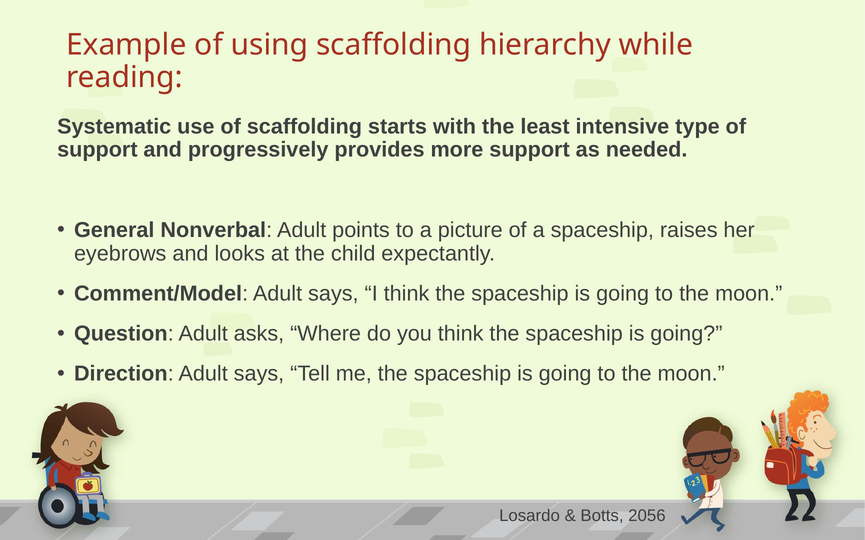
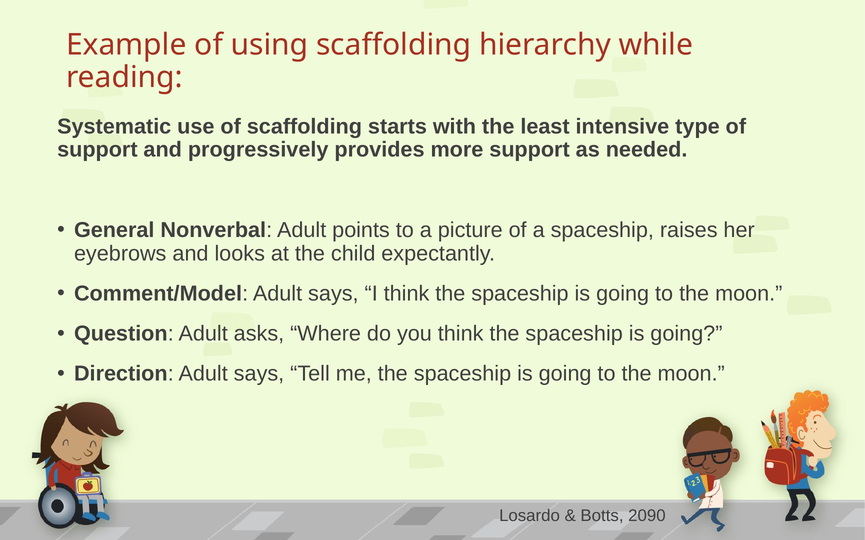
2056: 2056 -> 2090
